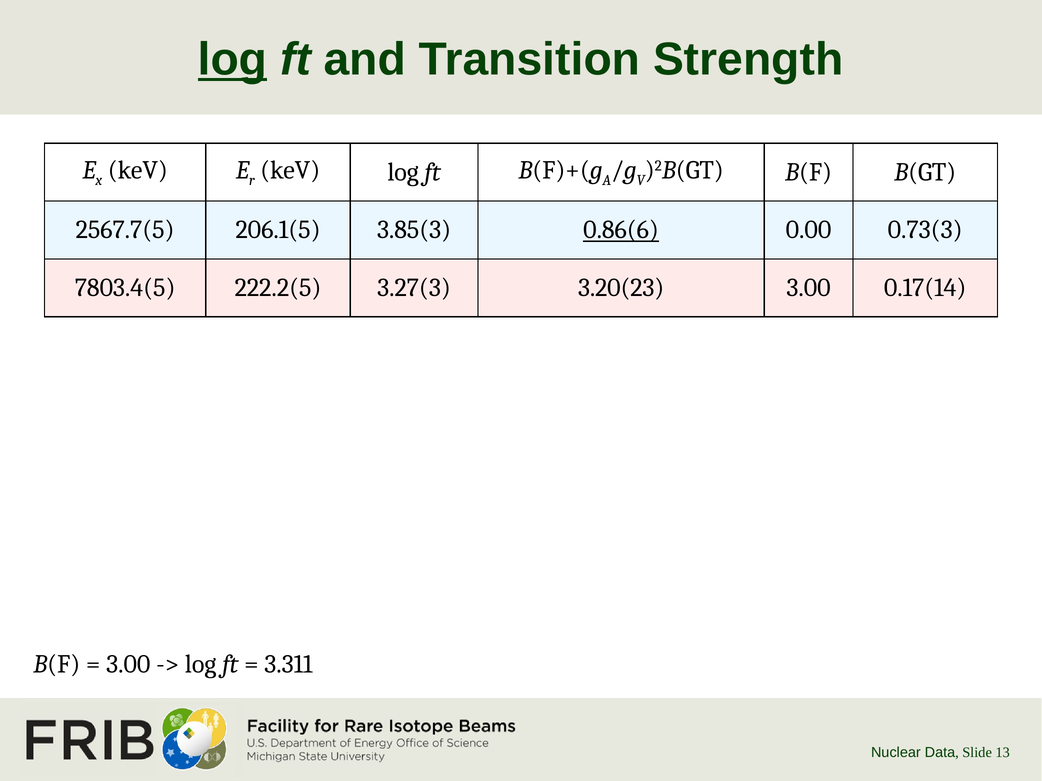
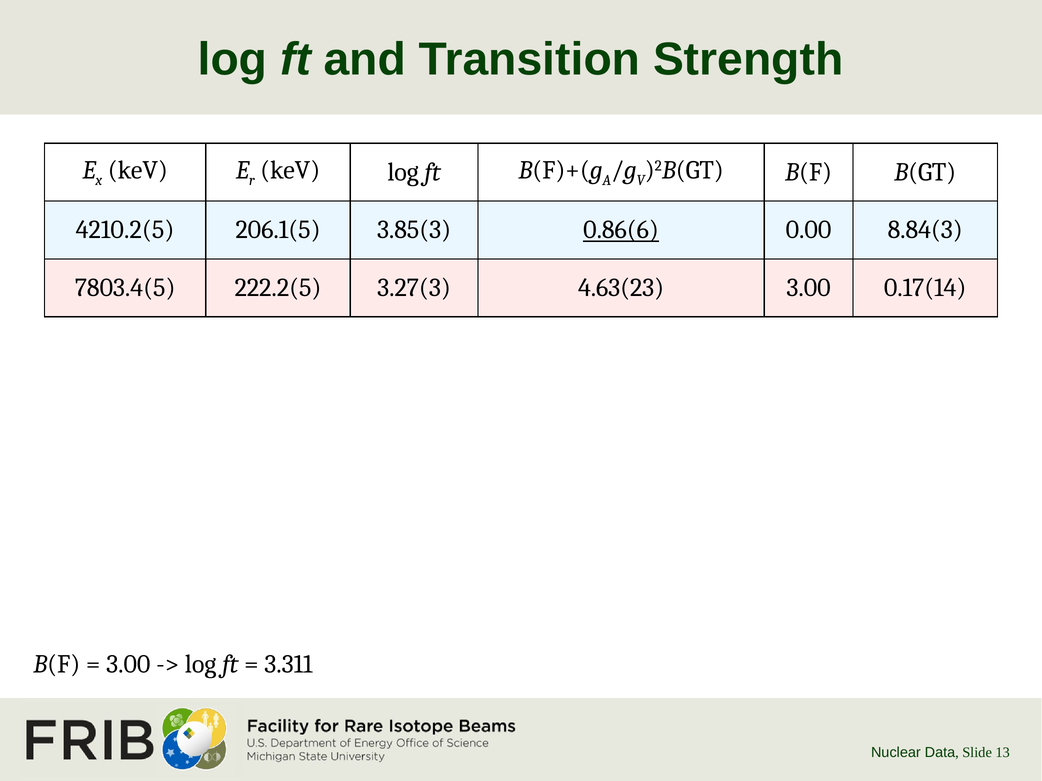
log at (233, 60) underline: present -> none
2567.7(5: 2567.7(5 -> 4210.2(5
0.73(3: 0.73(3 -> 8.84(3
3.20(23: 3.20(23 -> 4.63(23
